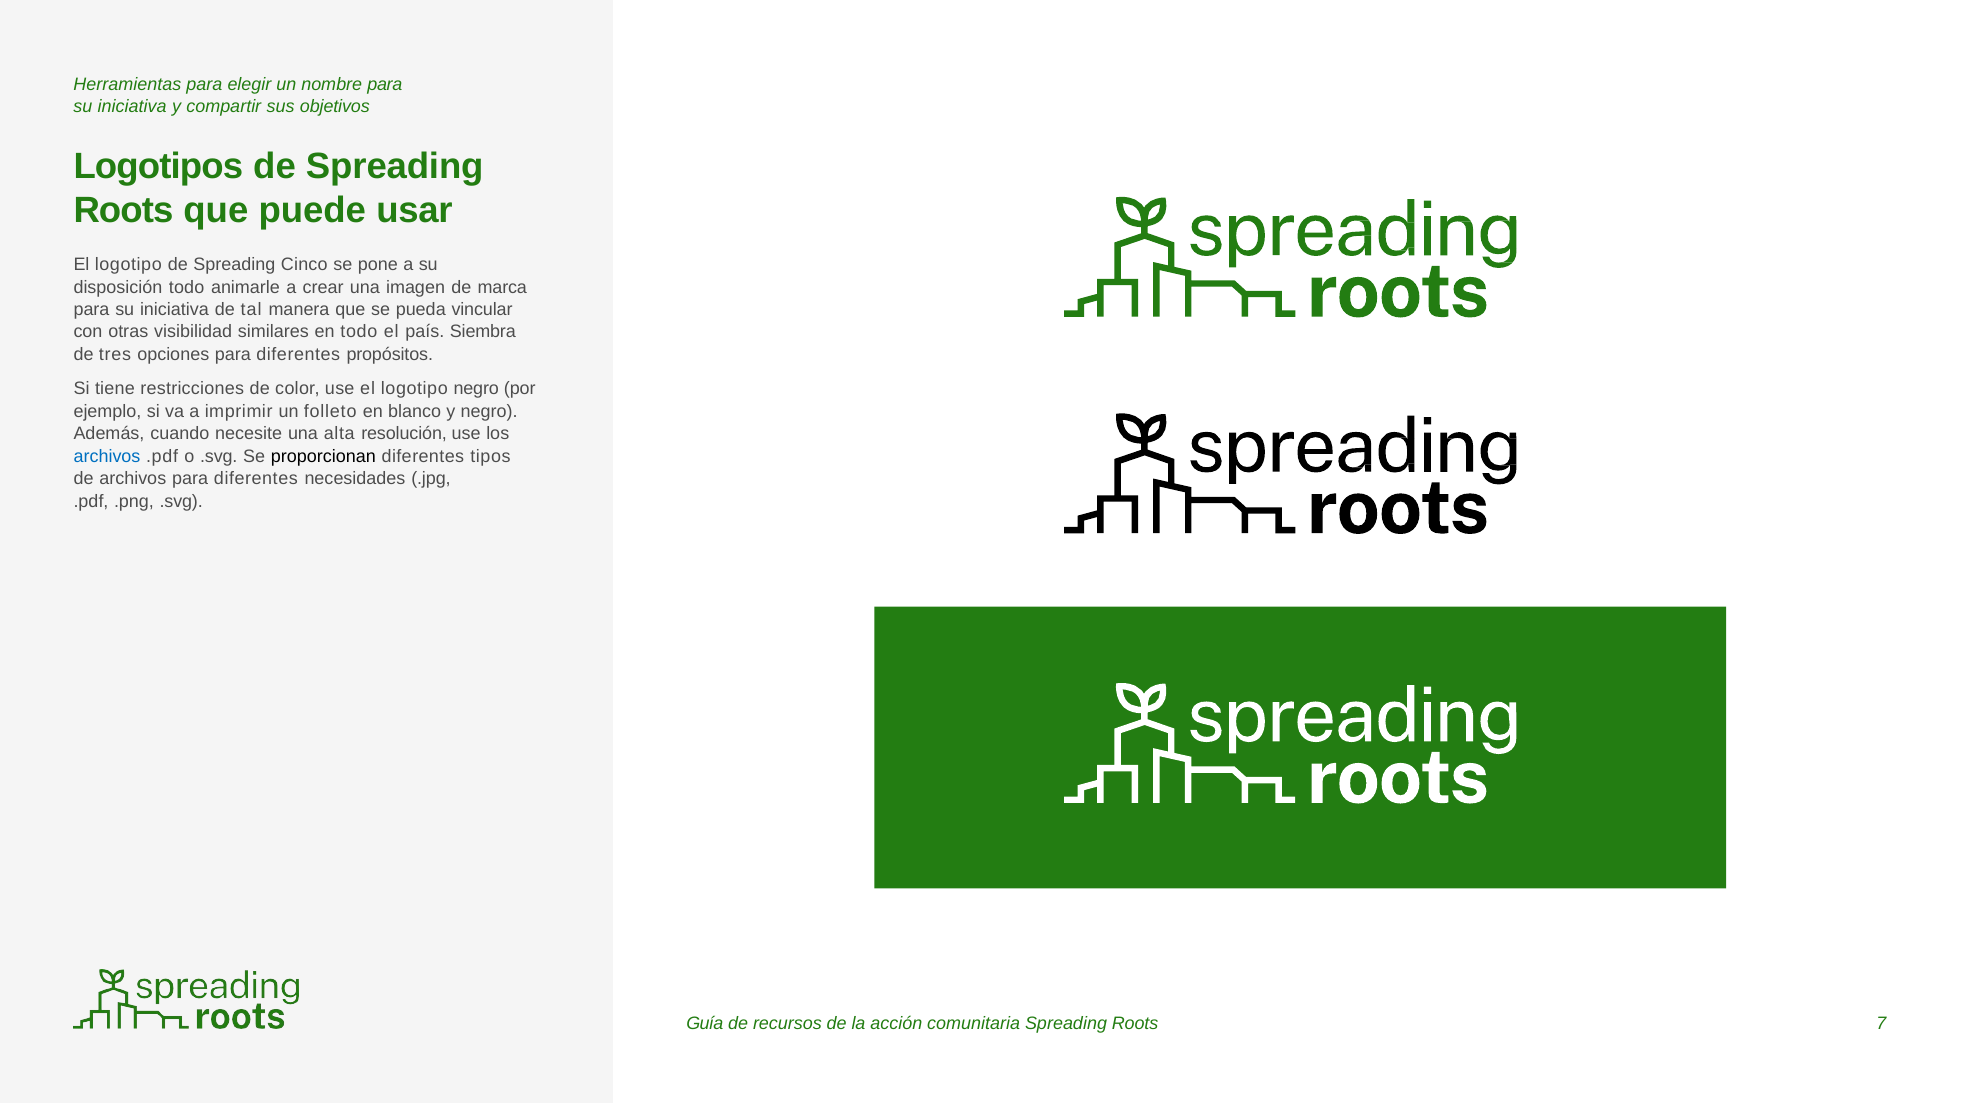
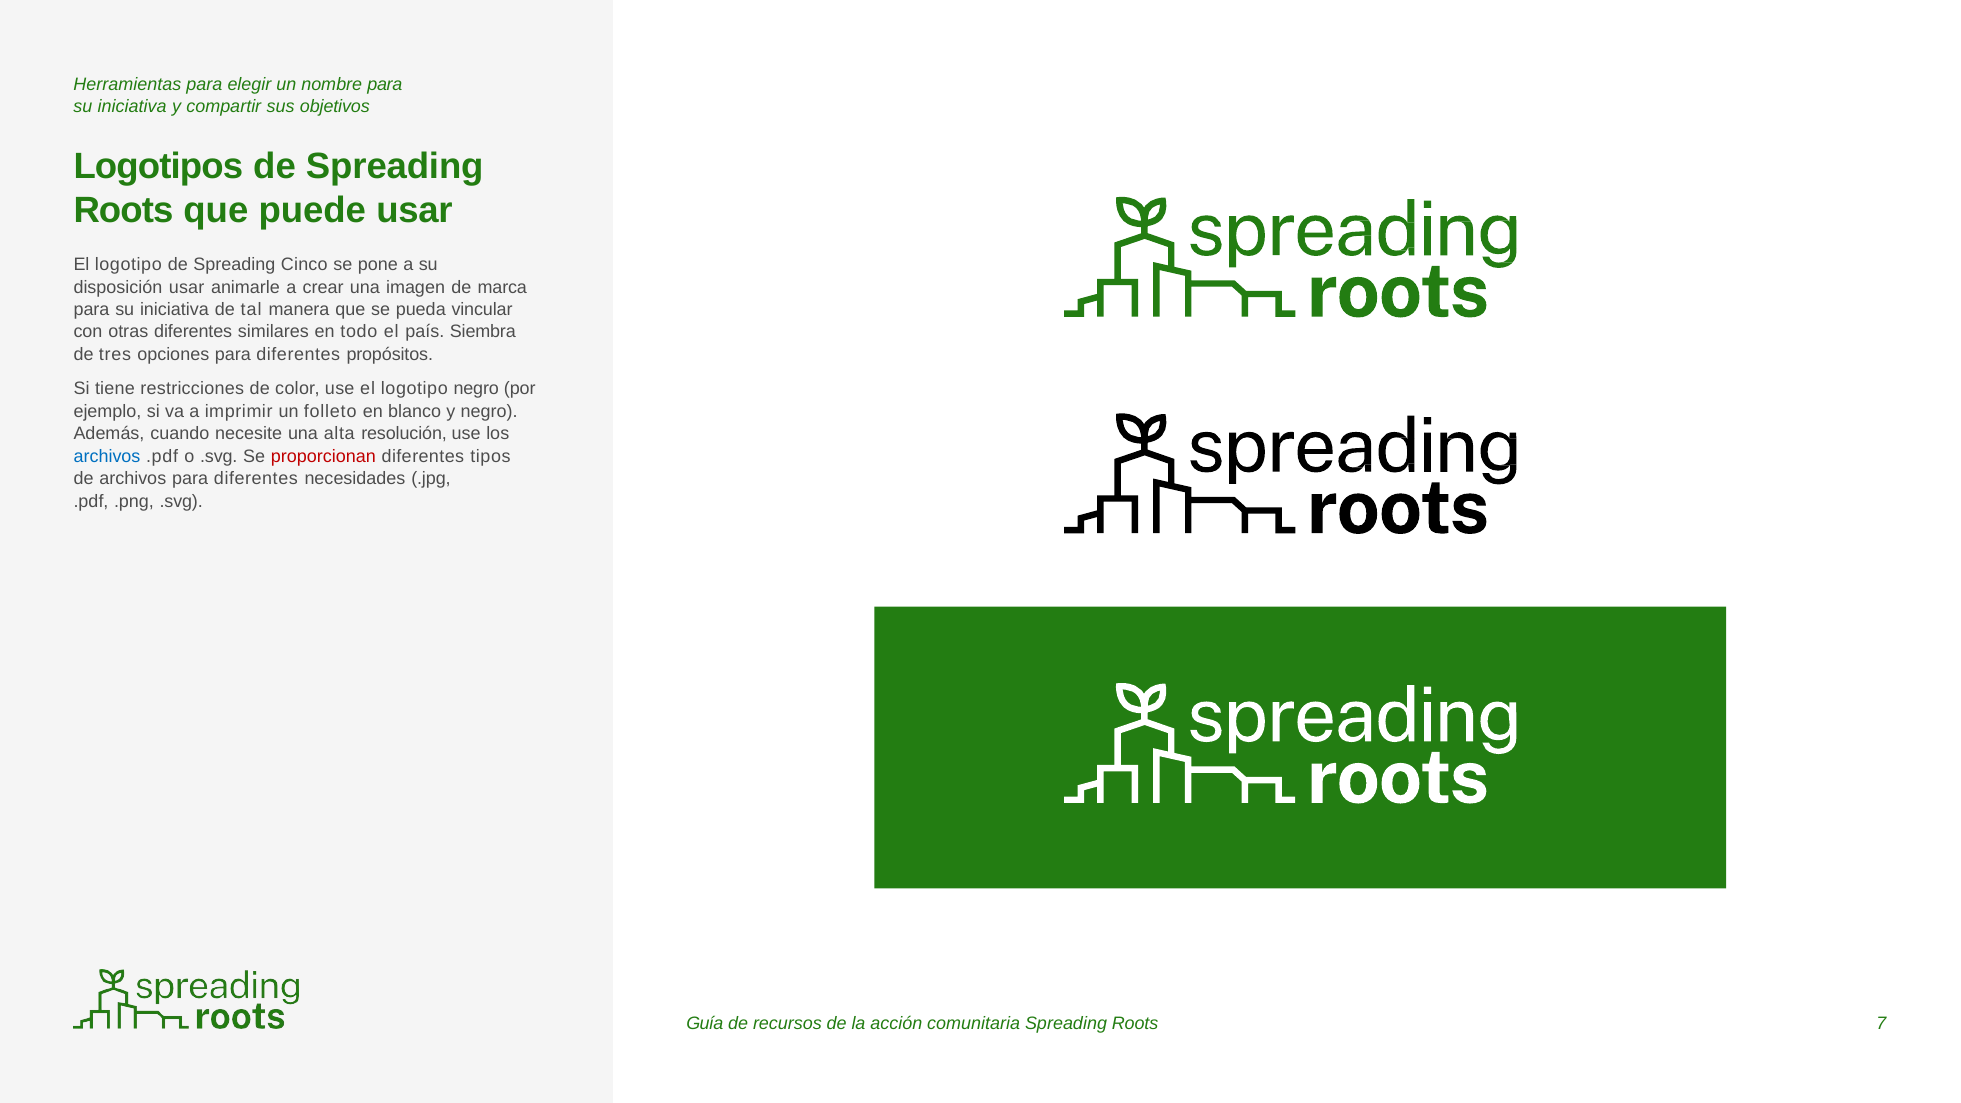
disposición todo: todo -> usar
otras visibilidad: visibilidad -> diferentes
proporcionan colour: black -> red
